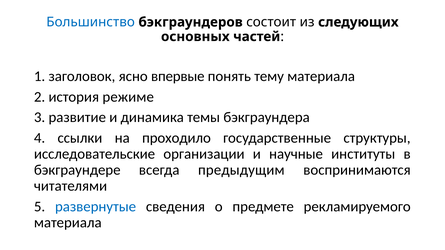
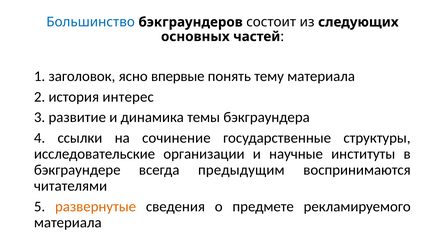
режиме: режиме -> интерес
проходило: проходило -> сочинение
развернутые colour: blue -> orange
